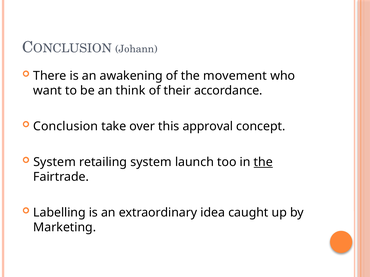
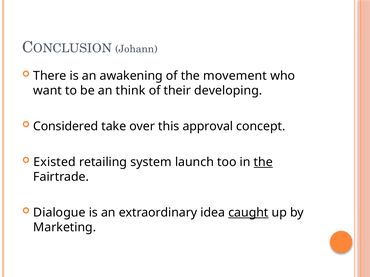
accordance: accordance -> developing
Conclusion: Conclusion -> Considered
System at (55, 162): System -> Existed
Labelling: Labelling -> Dialogue
caught underline: none -> present
